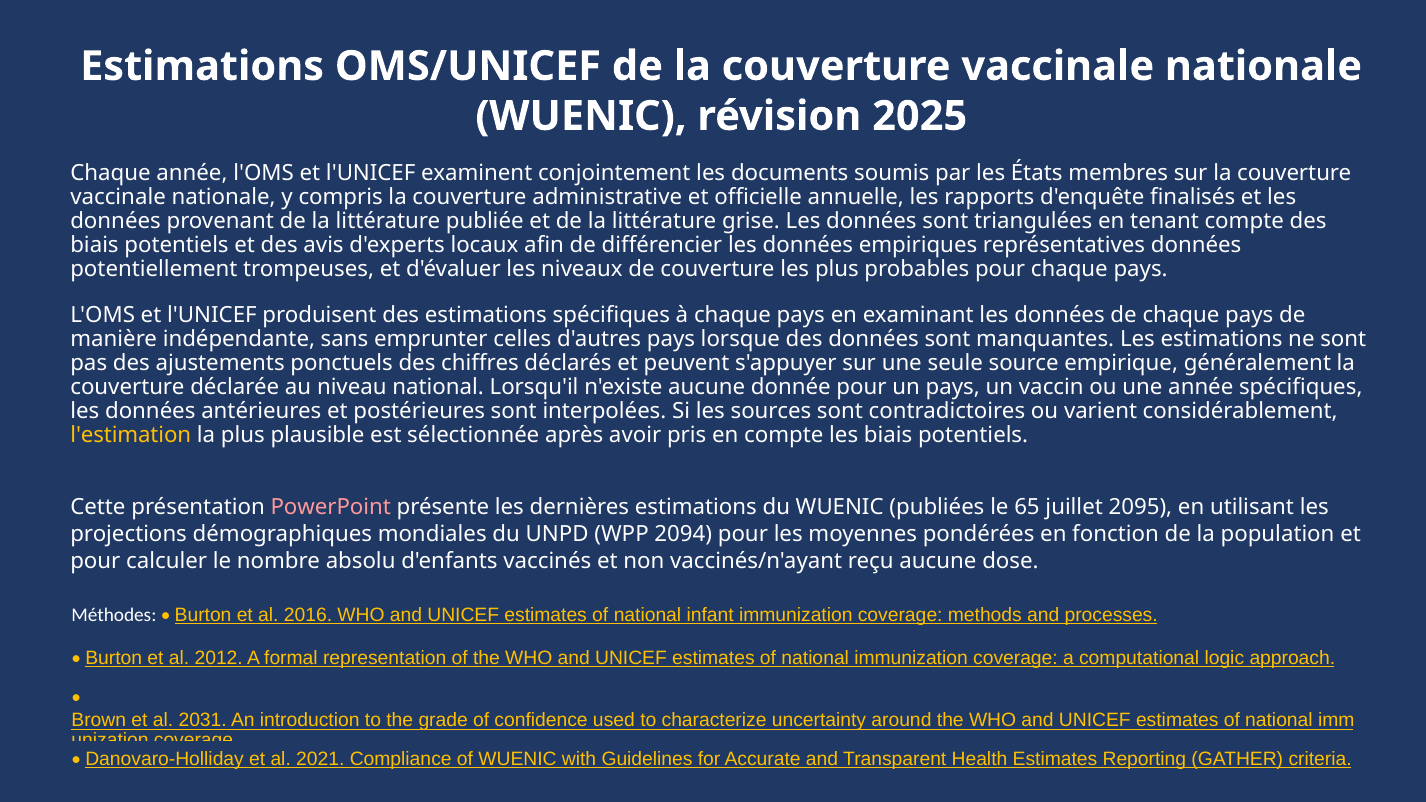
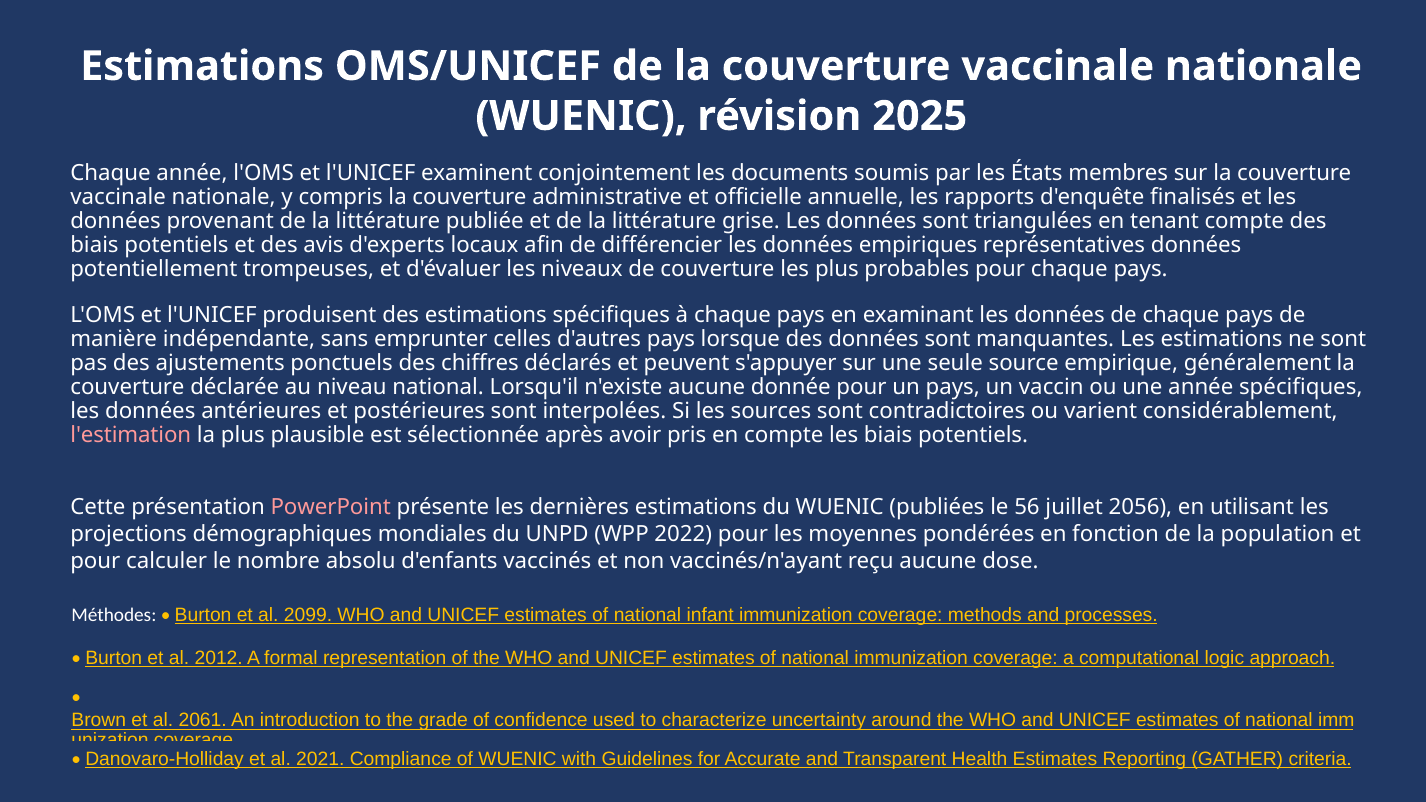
l'estimation colour: yellow -> pink
65: 65 -> 56
2095: 2095 -> 2056
2094: 2094 -> 2022
2016: 2016 -> 2099
2031: 2031 -> 2061
